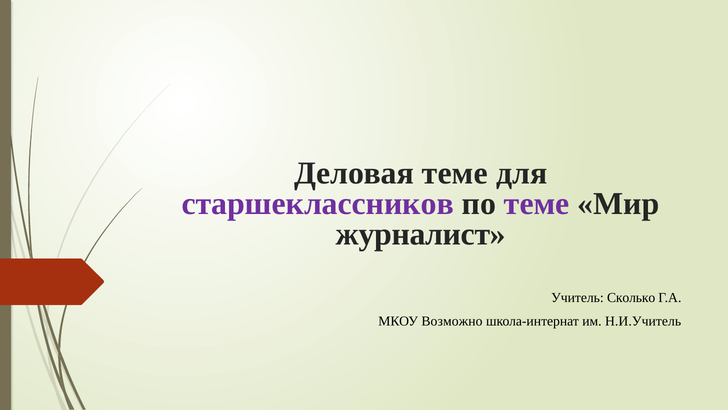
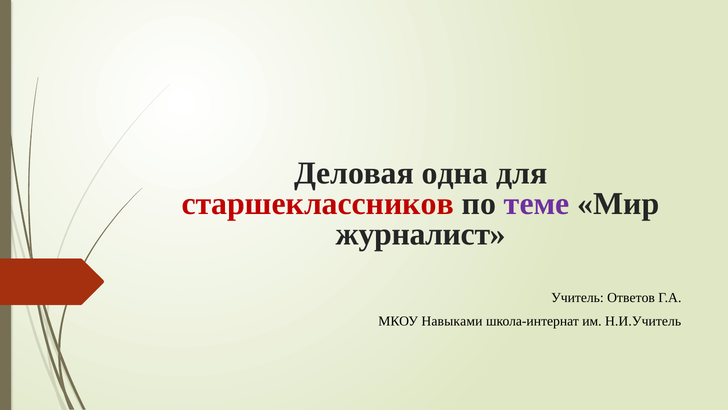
Деловая теме: теме -> одна
старшеклассников colour: purple -> red
Сколько: Сколько -> Ответов
Возможно: Возможно -> Навыками
